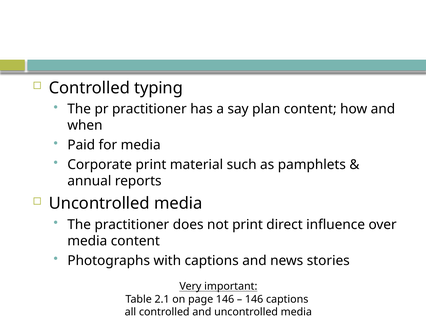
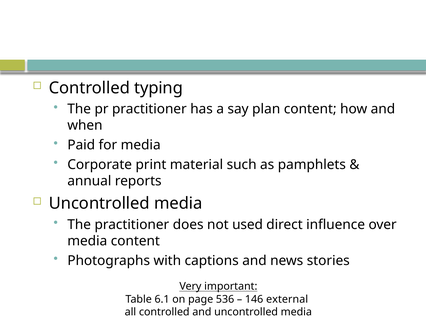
not print: print -> used
2.1: 2.1 -> 6.1
page 146: 146 -> 536
146 captions: captions -> external
